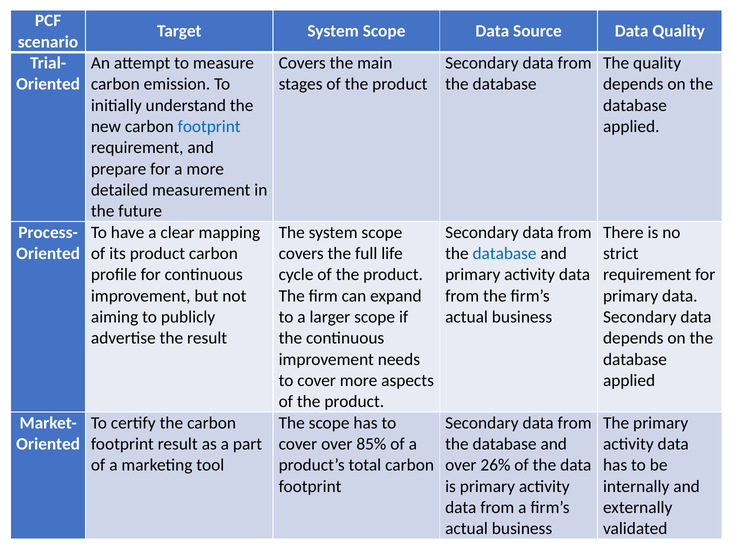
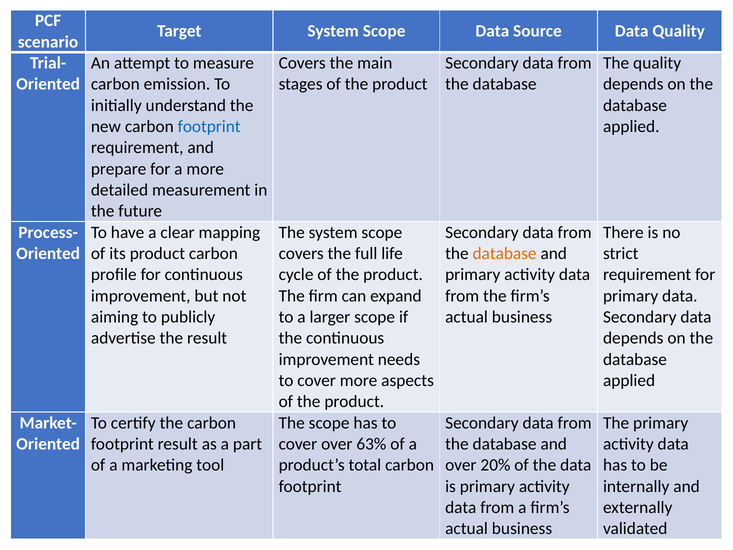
database at (505, 253) colour: blue -> orange
85%: 85% -> 63%
26%: 26% -> 20%
